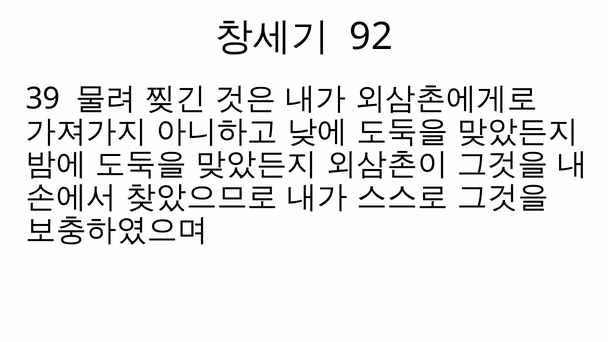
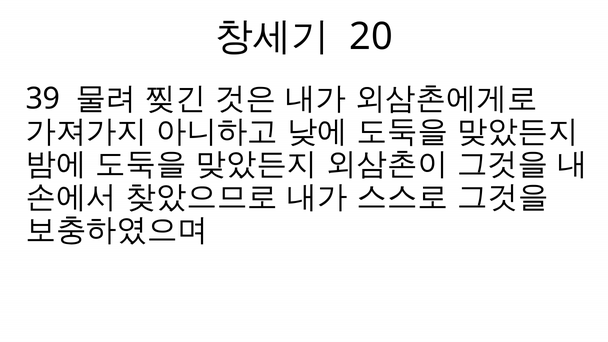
92: 92 -> 20
